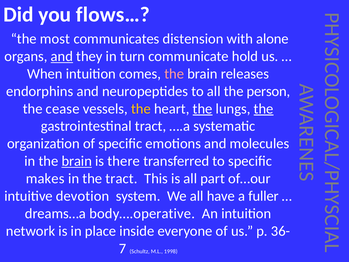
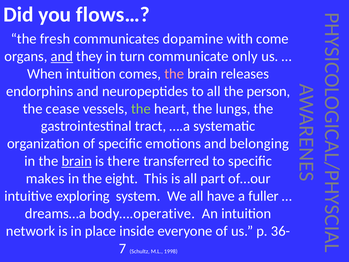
most: most -> fresh
distension: distension -> dopamine
alone: alone -> come
hold: hold -> only
the at (141, 109) colour: yellow -> light green
the at (203, 109) underline: present -> none
the at (264, 109) underline: present -> none
molecules: molecules -> belonging
the tract: tract -> eight
devotion: devotion -> exploring
